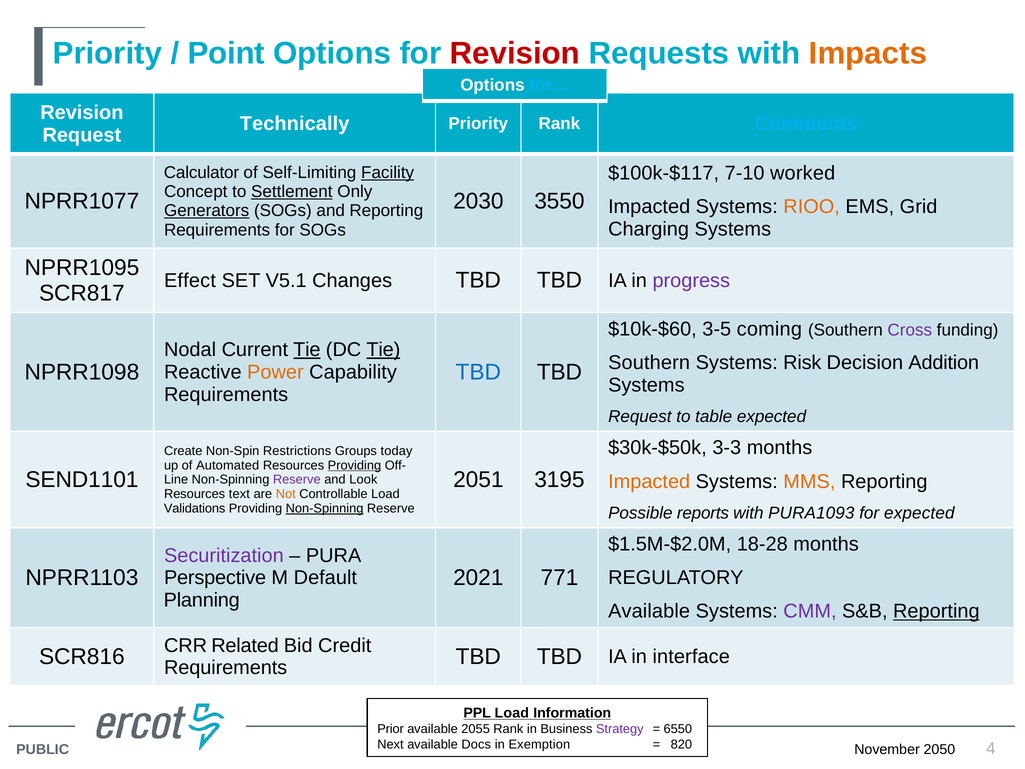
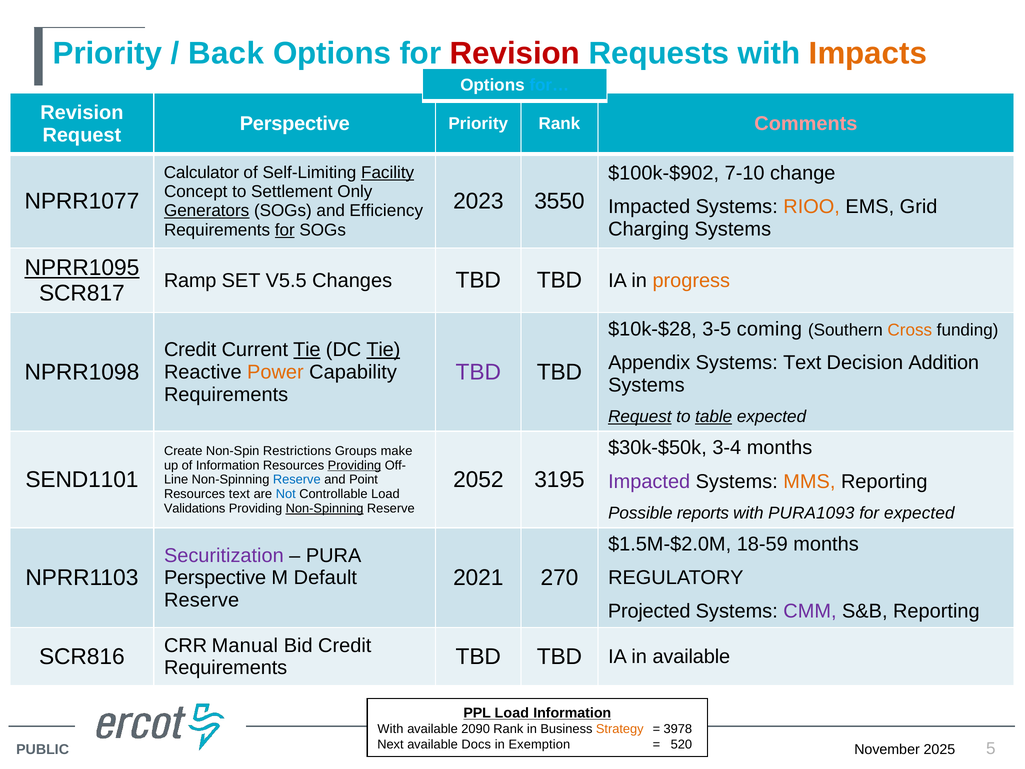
Point: Point -> Back
Technically at (295, 124): Technically -> Perspective
Comments colour: light blue -> pink
$100k-$117: $100k-$117 -> $100k-$902
worked: worked -> change
Settlement underline: present -> none
2030: 2030 -> 2023
and Reporting: Reporting -> Efficiency
for at (285, 230) underline: none -> present
NPRR1095 underline: none -> present
Effect: Effect -> Ramp
V5.1: V5.1 -> V5.5
progress colour: purple -> orange
$10k-$60: $10k-$60 -> $10k-$28
Cross colour: purple -> orange
Nodal at (190, 350): Nodal -> Credit
Southern at (649, 362): Southern -> Appendix
Systems Risk: Risk -> Text
TBD at (478, 372) colour: blue -> purple
Request at (640, 417) underline: none -> present
table underline: none -> present
3-3: 3-3 -> 3-4
today: today -> make
of Automated: Automated -> Information
2051: 2051 -> 2052
Impacted at (649, 481) colour: orange -> purple
Reserve at (297, 479) colour: purple -> blue
Look: Look -> Point
Not colour: orange -> blue
18-28: 18-28 -> 18-59
771: 771 -> 270
Planning at (202, 600): Planning -> Reserve
Available at (649, 611): Available -> Projected
Reporting at (936, 611) underline: present -> none
Related: Related -> Manual
in interface: interface -> available
Prior at (391, 729): Prior -> With
2055: 2055 -> 2090
Strategy colour: purple -> orange
6550: 6550 -> 3978
820: 820 -> 520
2050: 2050 -> 2025
4: 4 -> 5
